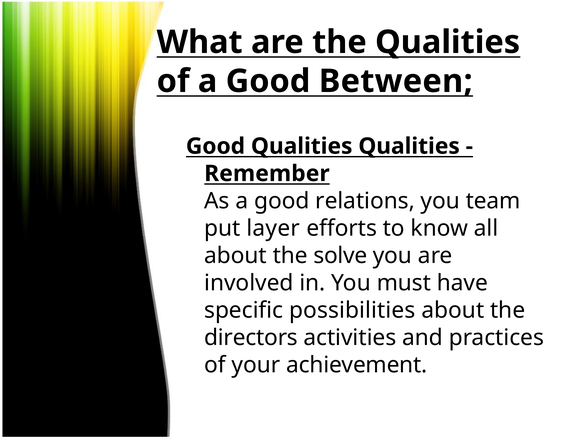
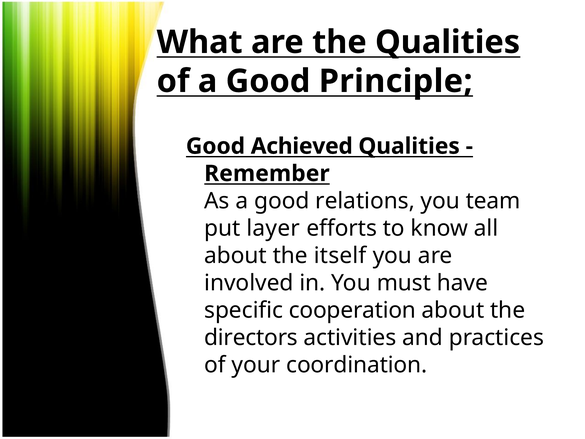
Between: Between -> Principle
Good Qualities: Qualities -> Achieved
solve: solve -> itself
possibilities: possibilities -> cooperation
achievement: achievement -> coordination
